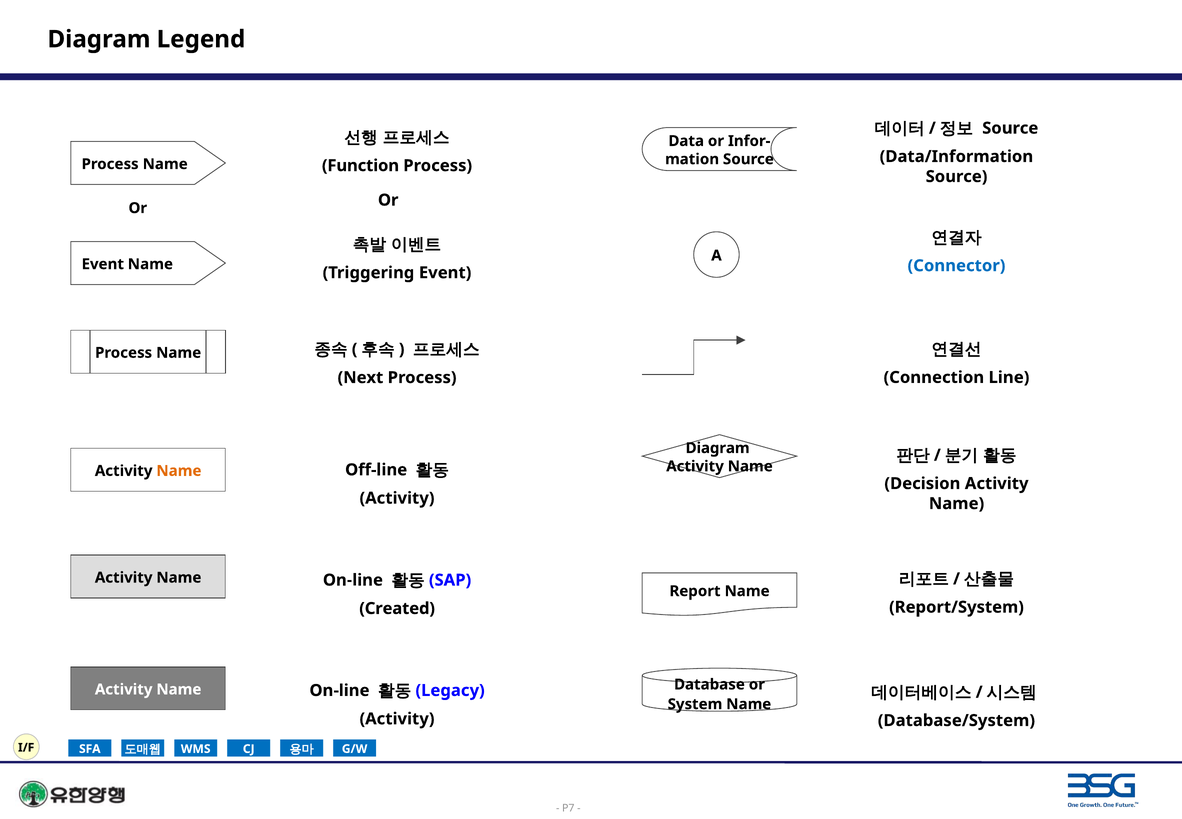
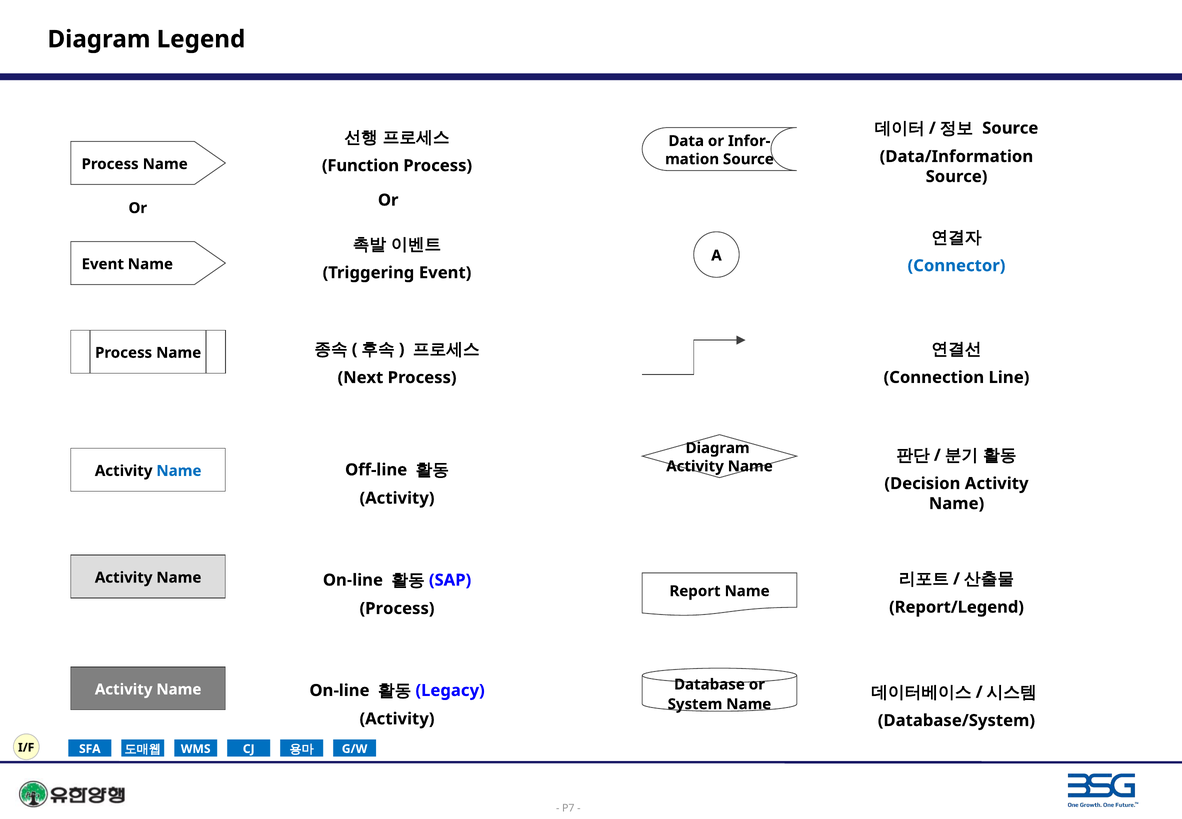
Name at (179, 471) colour: orange -> blue
Report/System: Report/System -> Report/Legend
Created at (397, 608): Created -> Process
